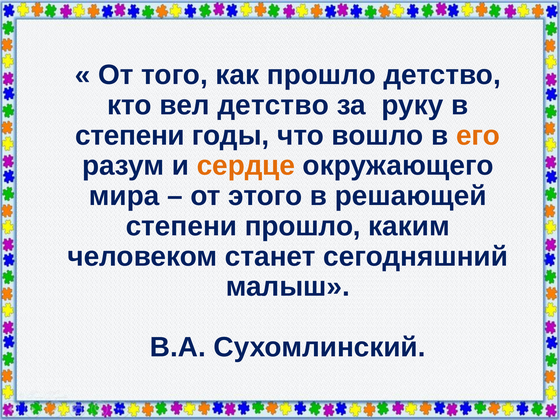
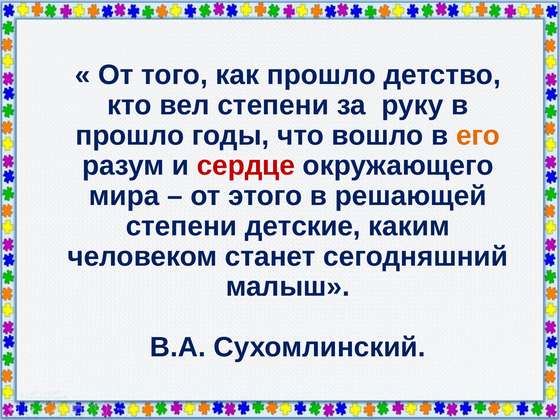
вел детство: детство -> степени
степени at (130, 135): степени -> прошло
сердце colour: orange -> red
степени прошло: прошло -> детские
